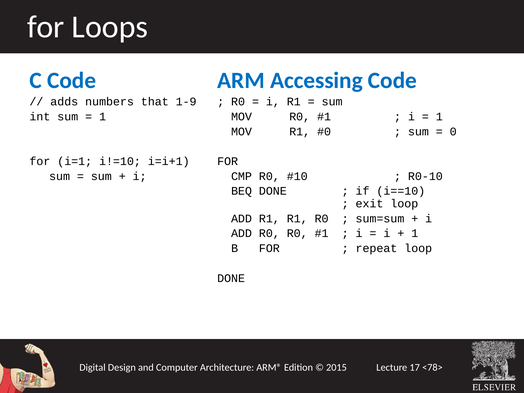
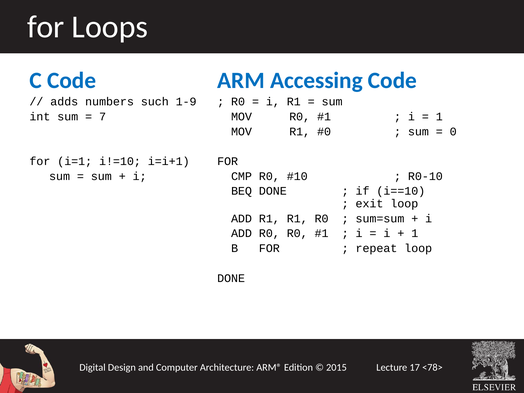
that: that -> such
1 at (103, 117): 1 -> 7
